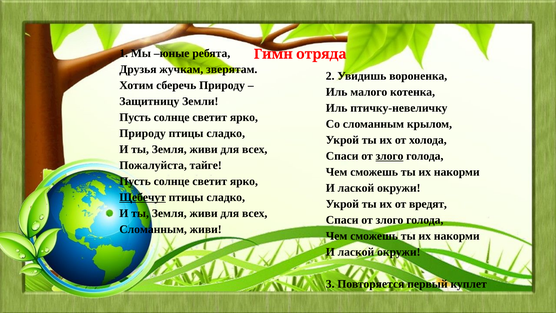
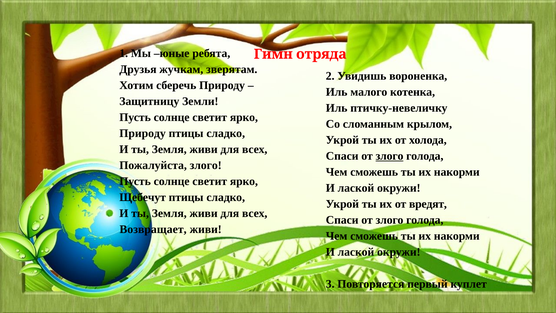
Пожалуйста тайге: тайге -> злого
Щебечут underline: present -> none
Сломанным at (153, 229): Сломанным -> Возвращает
